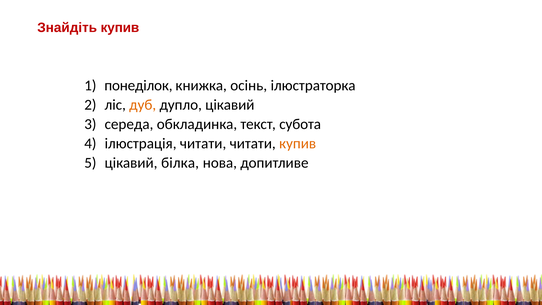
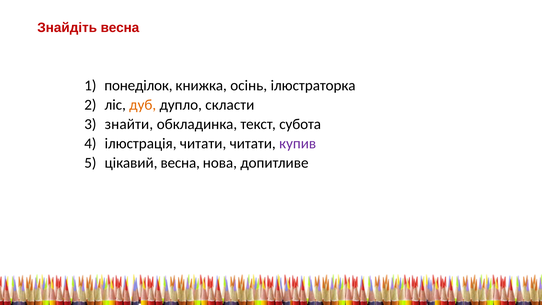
Знайдіть купив: купив -> весна
дупло цікавий: цікавий -> скласти
середа: середа -> знайти
купив at (298, 143) colour: orange -> purple
цікавий білка: білка -> весна
